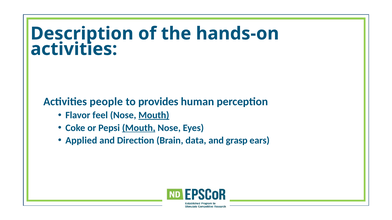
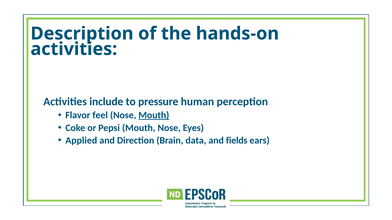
people: people -> include
provides: provides -> pressure
Mouth at (139, 128) underline: present -> none
grasp: grasp -> fields
